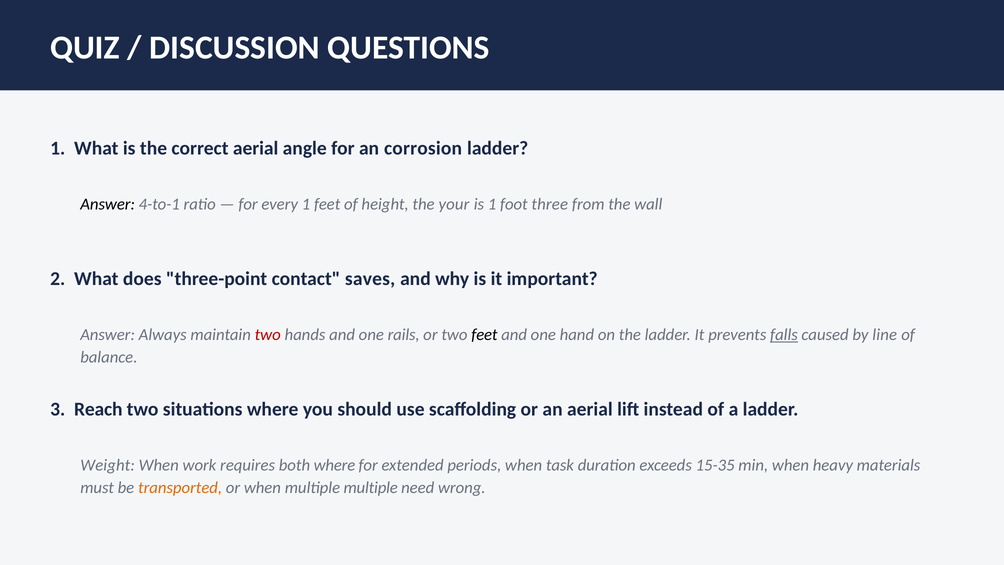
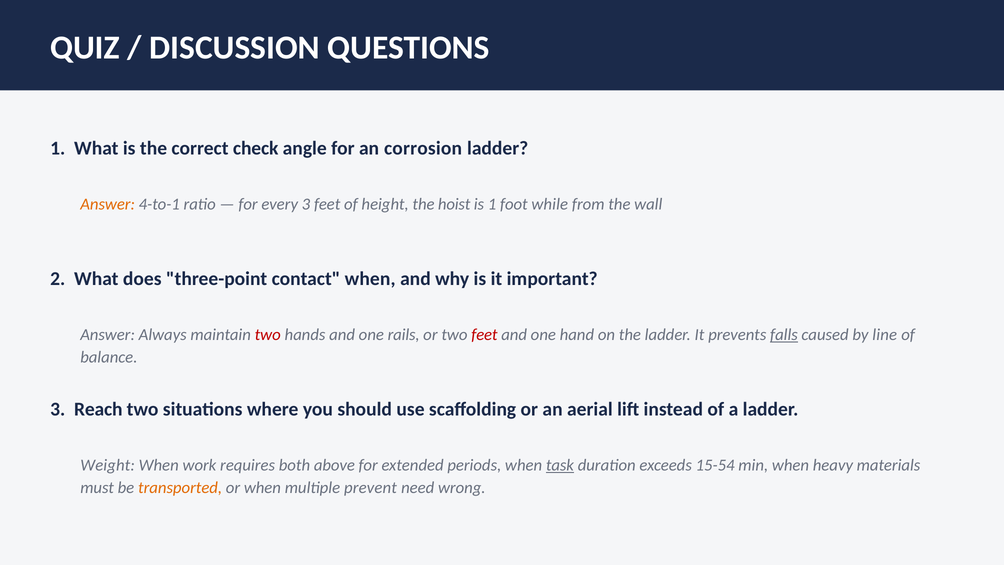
correct aerial: aerial -> check
Answer at (108, 204) colour: black -> orange
every 1: 1 -> 3
your: your -> hoist
three: three -> while
contact saves: saves -> when
feet at (484, 335) colour: black -> red
both where: where -> above
task underline: none -> present
15-35: 15-35 -> 15-54
multiple multiple: multiple -> prevent
